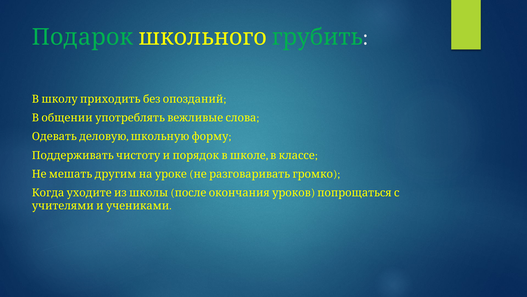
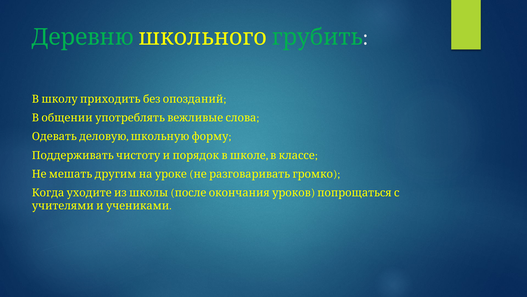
Подарок: Подарок -> Деревню
